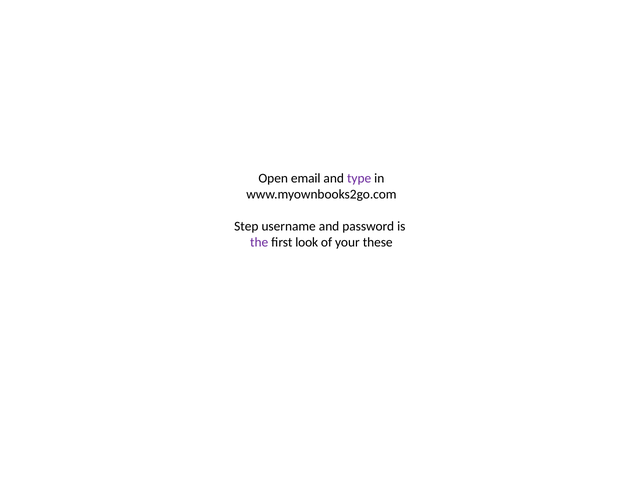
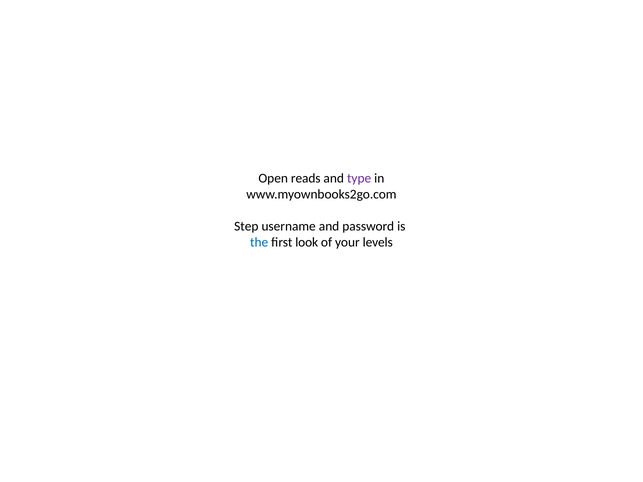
email: email -> reads
the colour: purple -> blue
these: these -> levels
